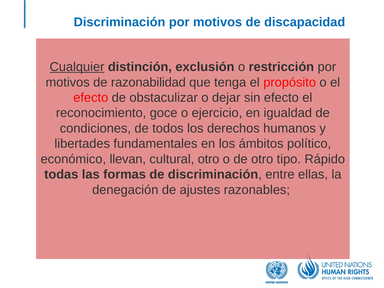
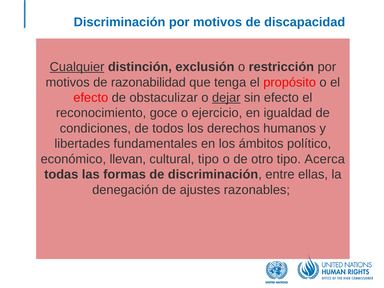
dejar underline: none -> present
cultural otro: otro -> tipo
Rápido: Rápido -> Acerca
